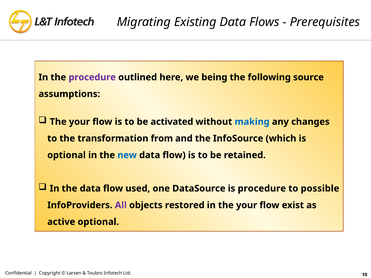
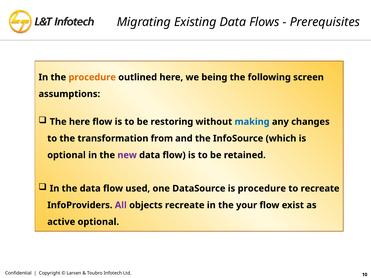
procedure at (92, 77) colour: purple -> orange
source: source -> screen
your at (80, 122): your -> here
activated: activated -> restoring
new colour: blue -> purple
to possible: possible -> recreate
objects restored: restored -> recreate
